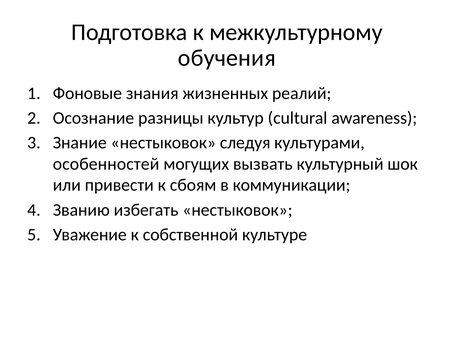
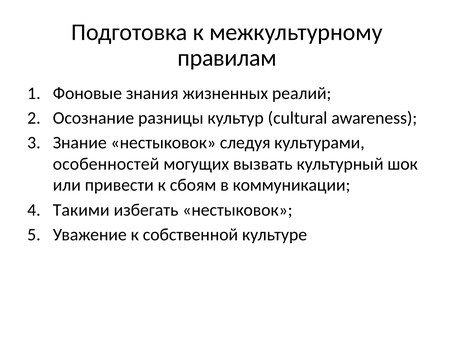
обучения: обучения -> правилам
Званию: Званию -> Такими
